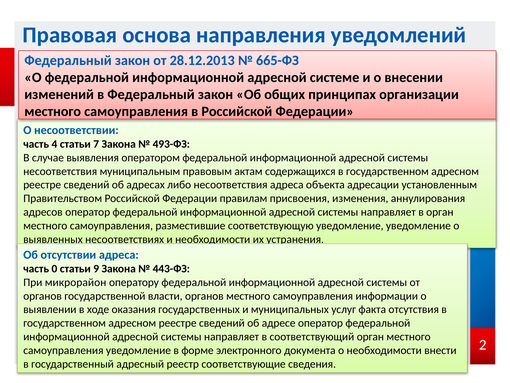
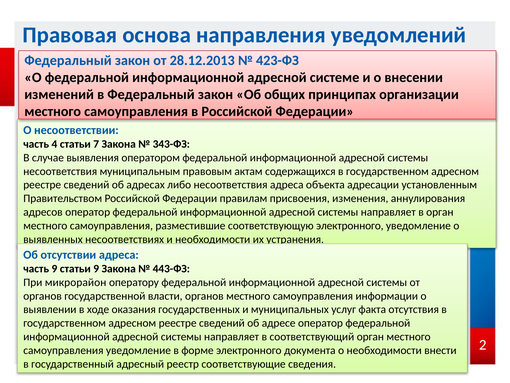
665-ФЗ: 665-ФЗ -> 423-ФЗ
493-ФЗ: 493-ФЗ -> 343-ФЗ
соответствующую уведомление: уведомление -> электронного
часть 0: 0 -> 9
